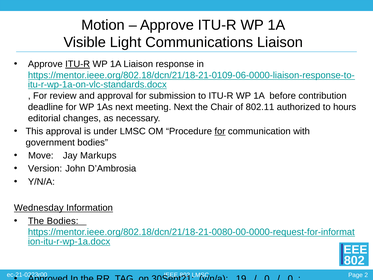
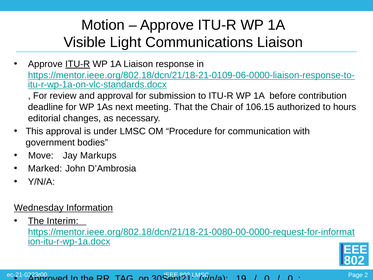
meeting Next: Next -> That
802.11: 802.11 -> 106.15
for at (220, 131) underline: present -> none
Version: Version -> Marked
The Bodies: Bodies -> Interim
